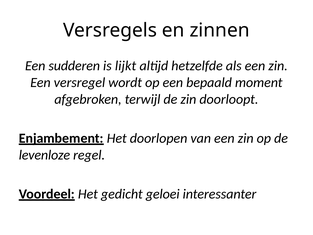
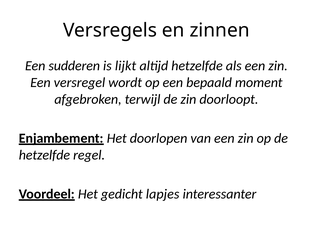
levenloze at (44, 155): levenloze -> hetzelfde
geloei: geloei -> lapjes
